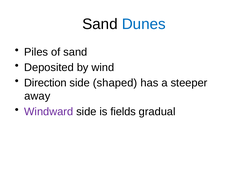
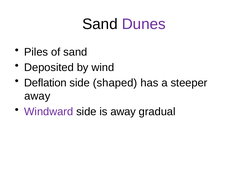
Dunes colour: blue -> purple
Direction: Direction -> Deflation
is fields: fields -> away
